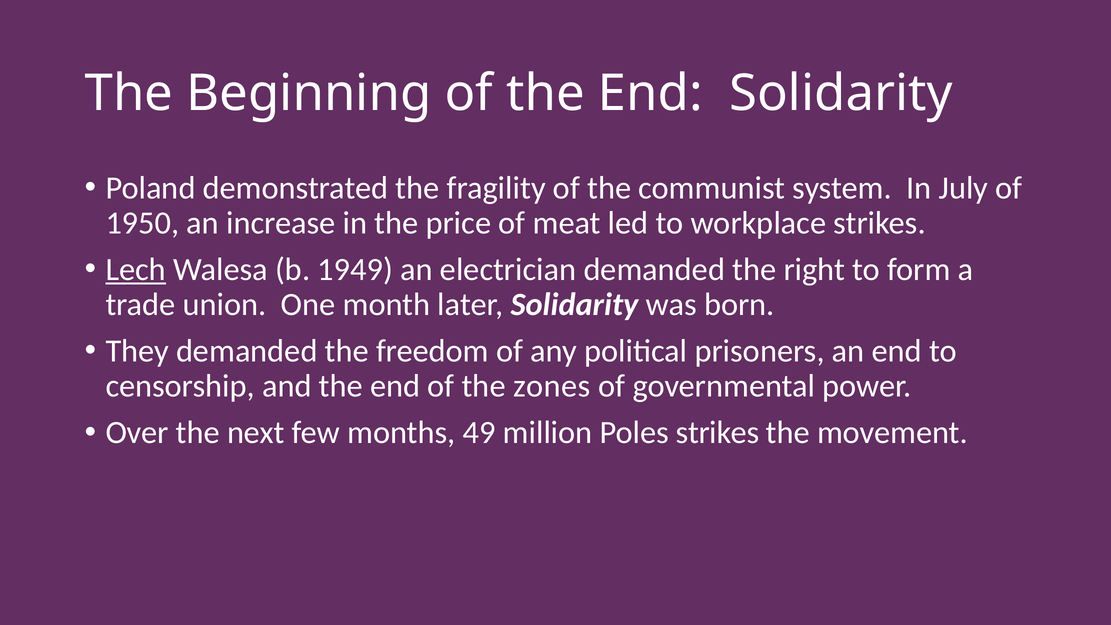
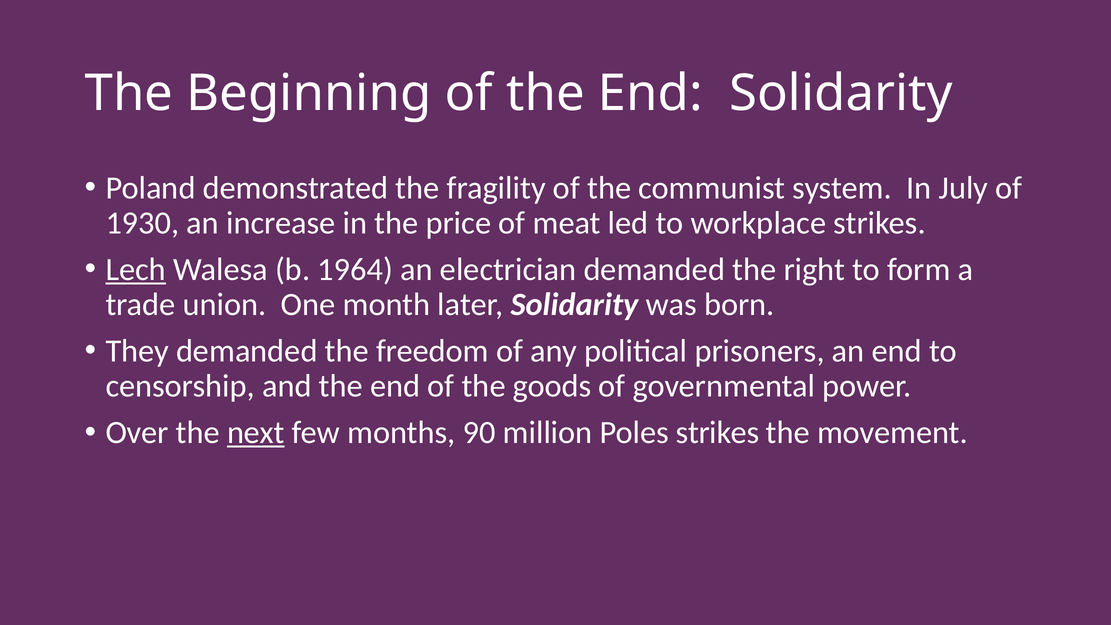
1950: 1950 -> 1930
1949: 1949 -> 1964
zones: zones -> goods
next underline: none -> present
49: 49 -> 90
